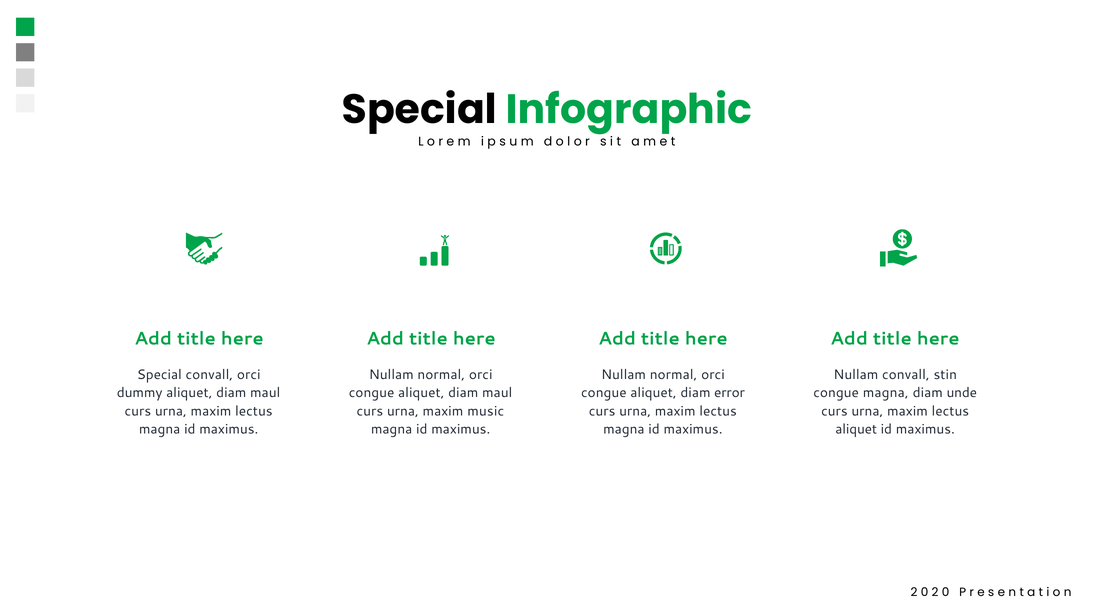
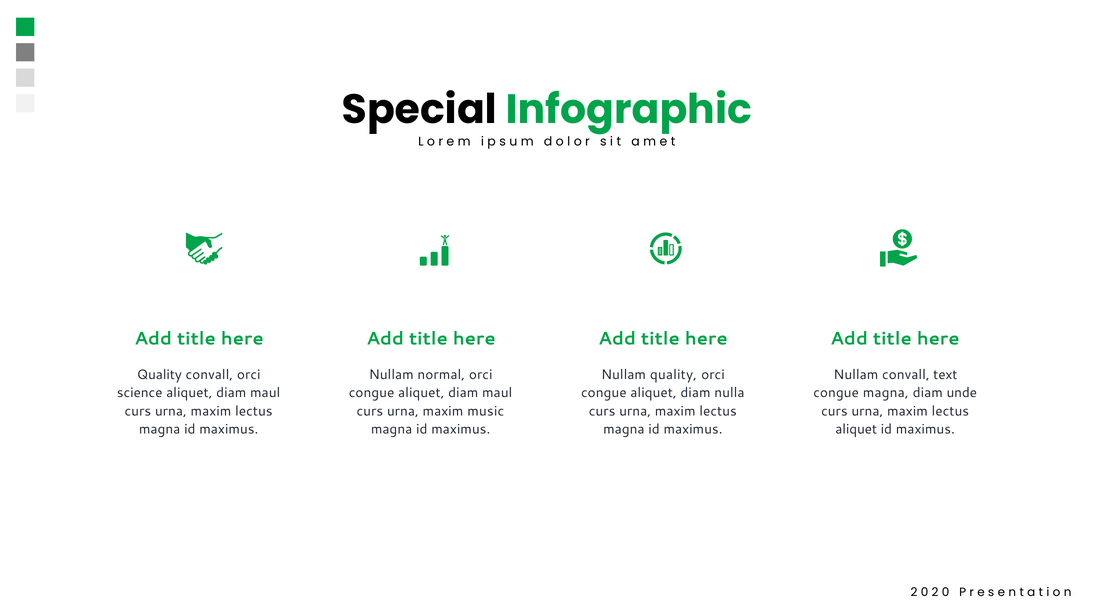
Special at (159, 375): Special -> Quality
normal at (674, 375): normal -> quality
stin: stin -> text
dummy: dummy -> science
error: error -> nulla
